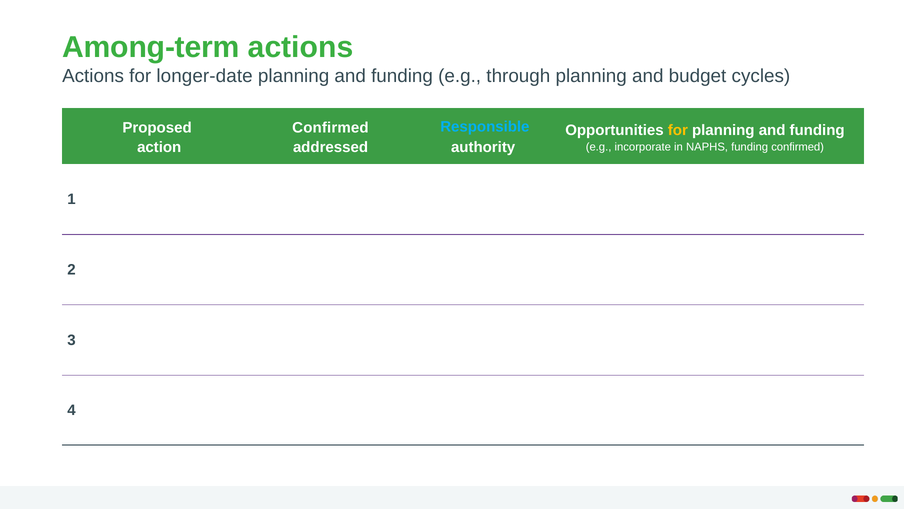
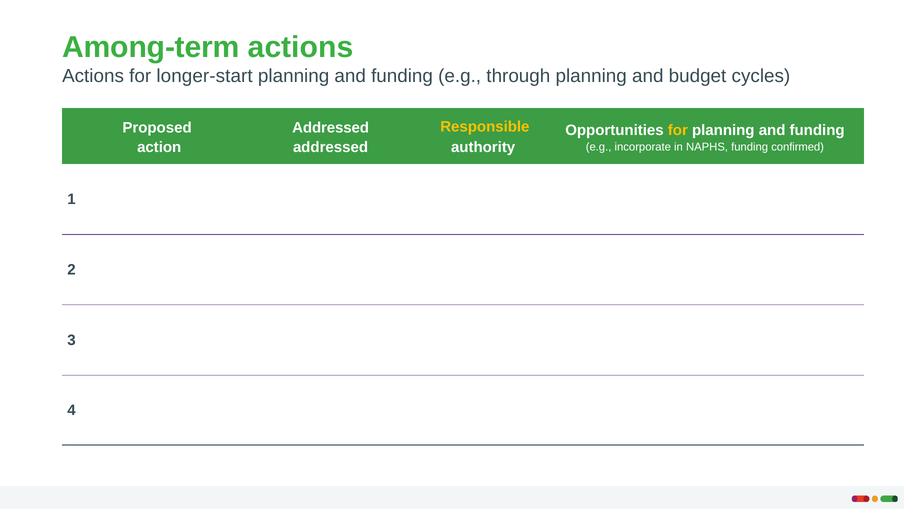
longer-date: longer-date -> longer-start
Responsible colour: light blue -> yellow
Confirmed at (330, 128): Confirmed -> Addressed
